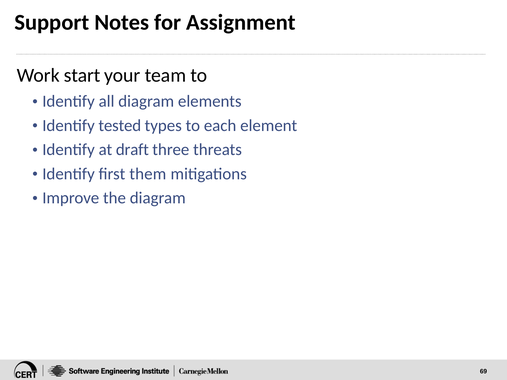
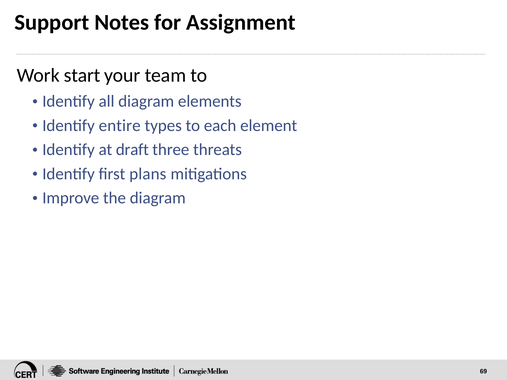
tested: tested -> entire
them: them -> plans
